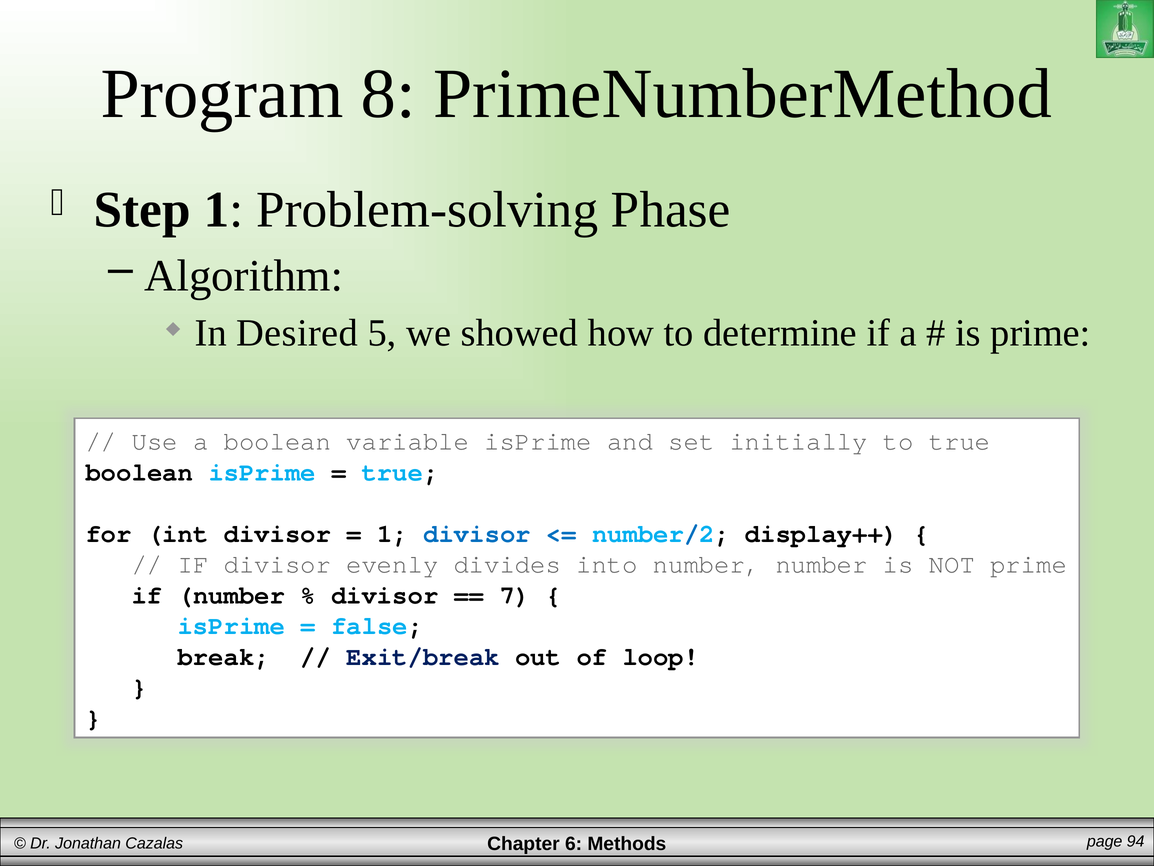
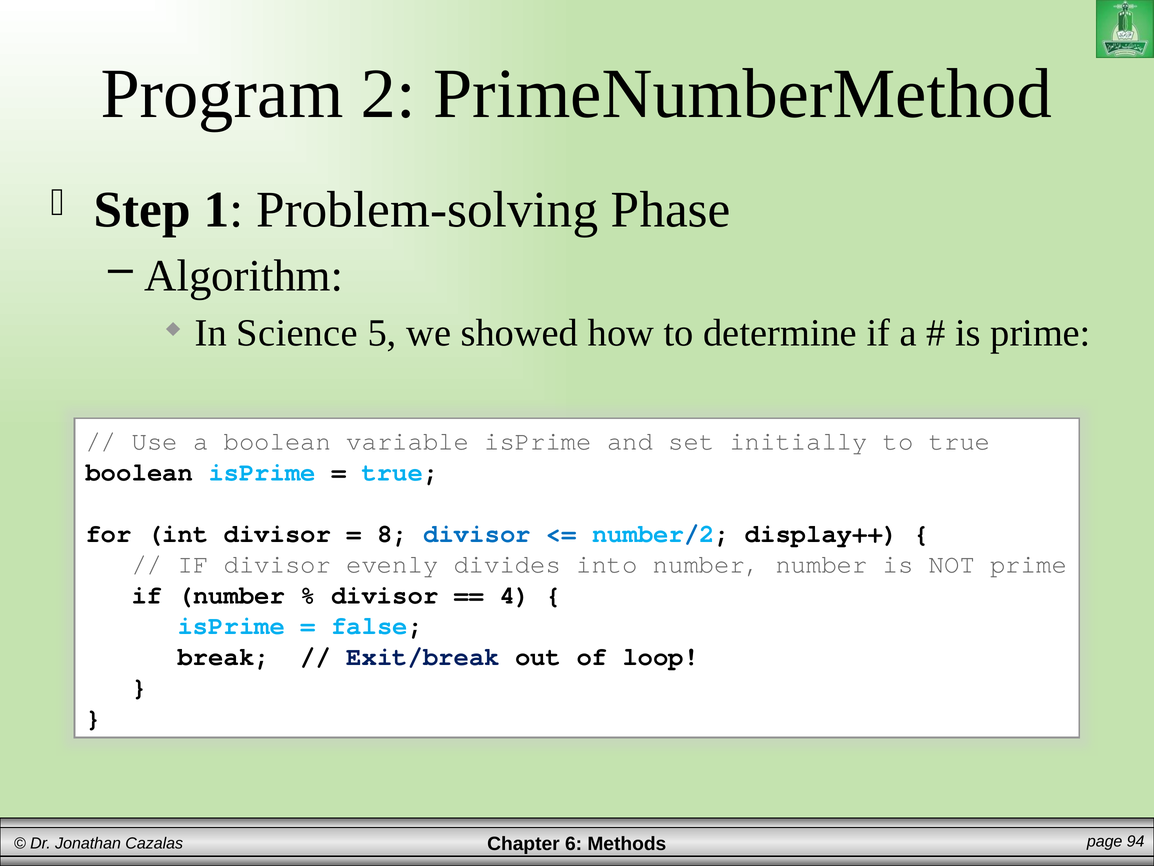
8: 8 -> 2
Desired: Desired -> Science
1 at (392, 533): 1 -> 8
7: 7 -> 4
